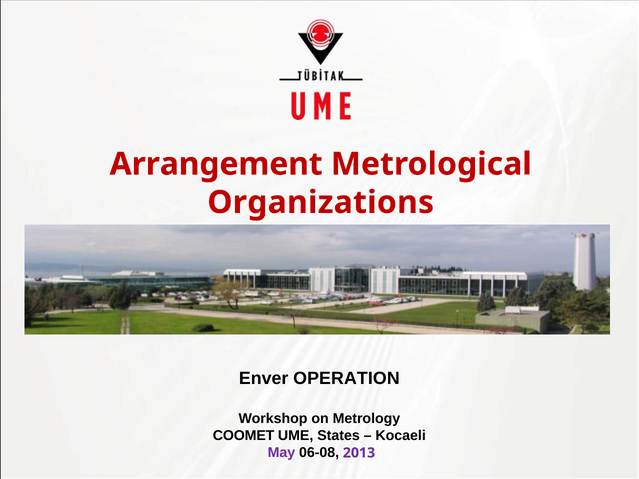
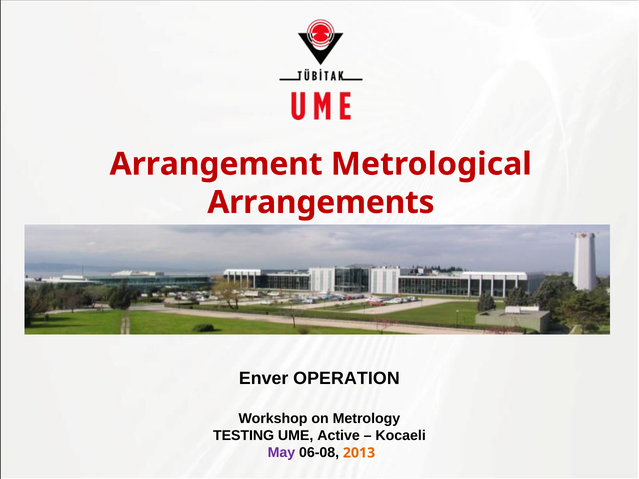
Organizations: Organizations -> Arrangements
COOMET: COOMET -> TESTING
States: States -> Active
2013 colour: purple -> orange
